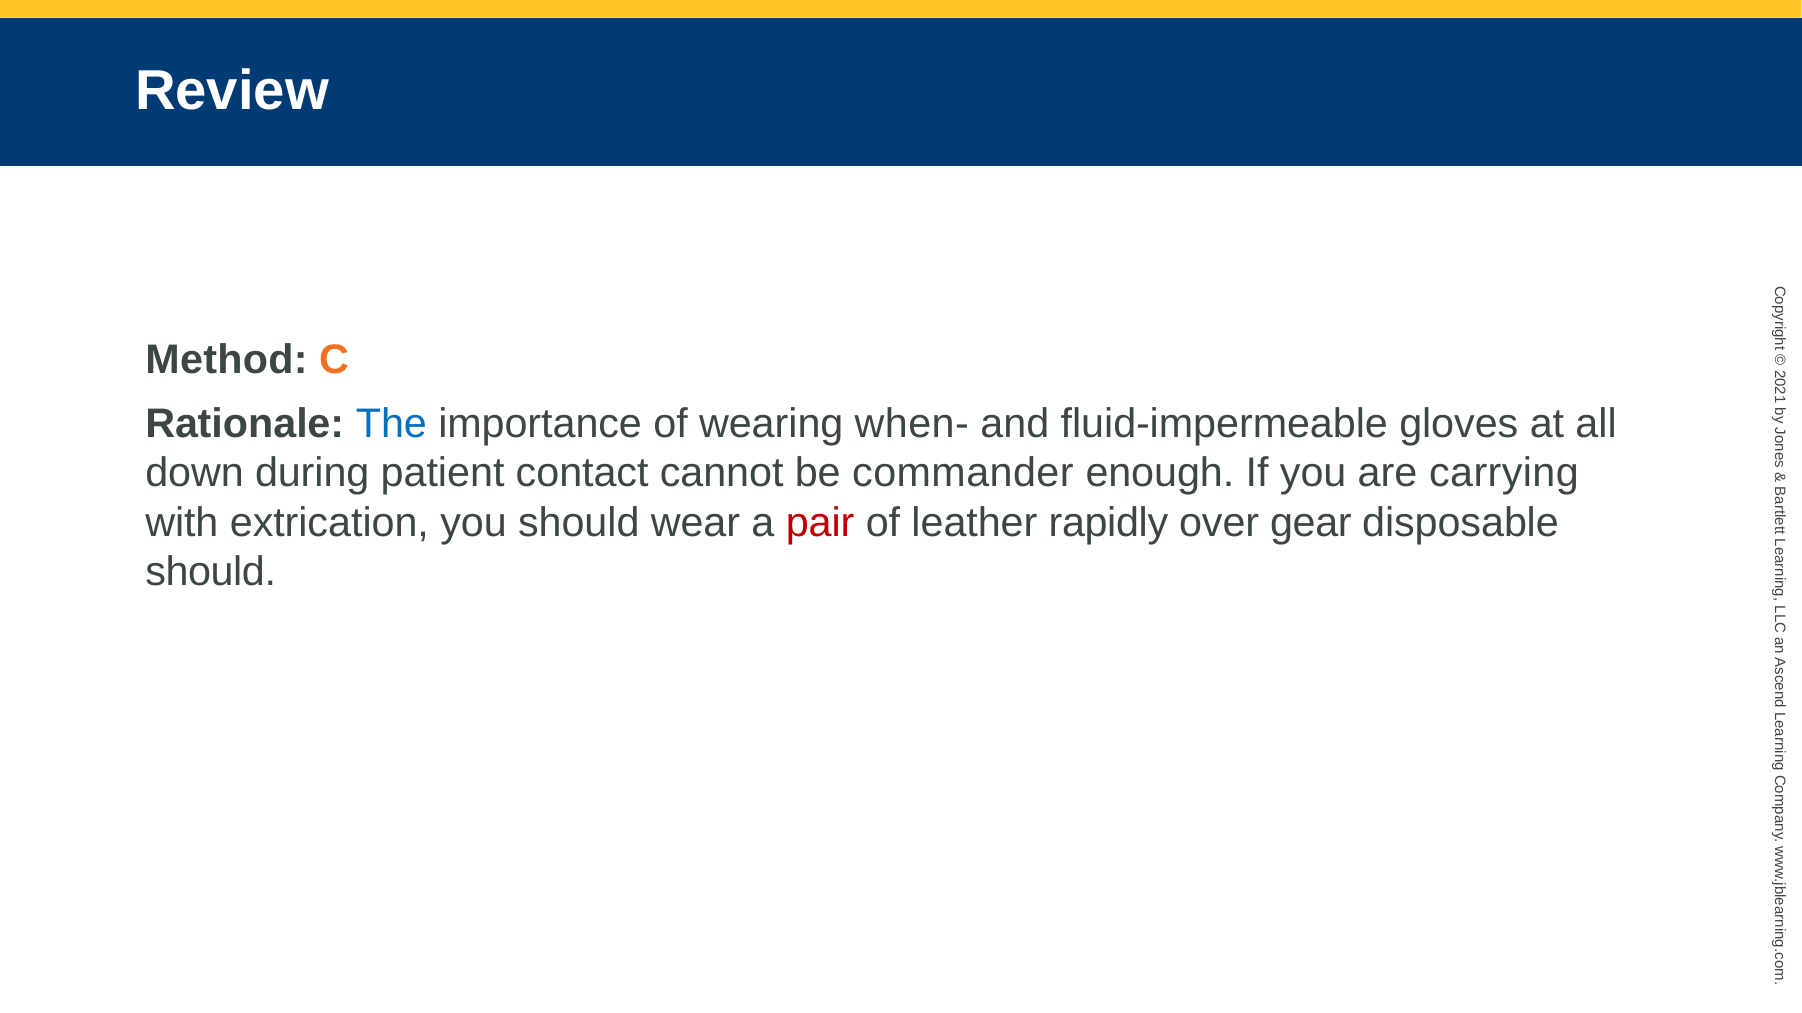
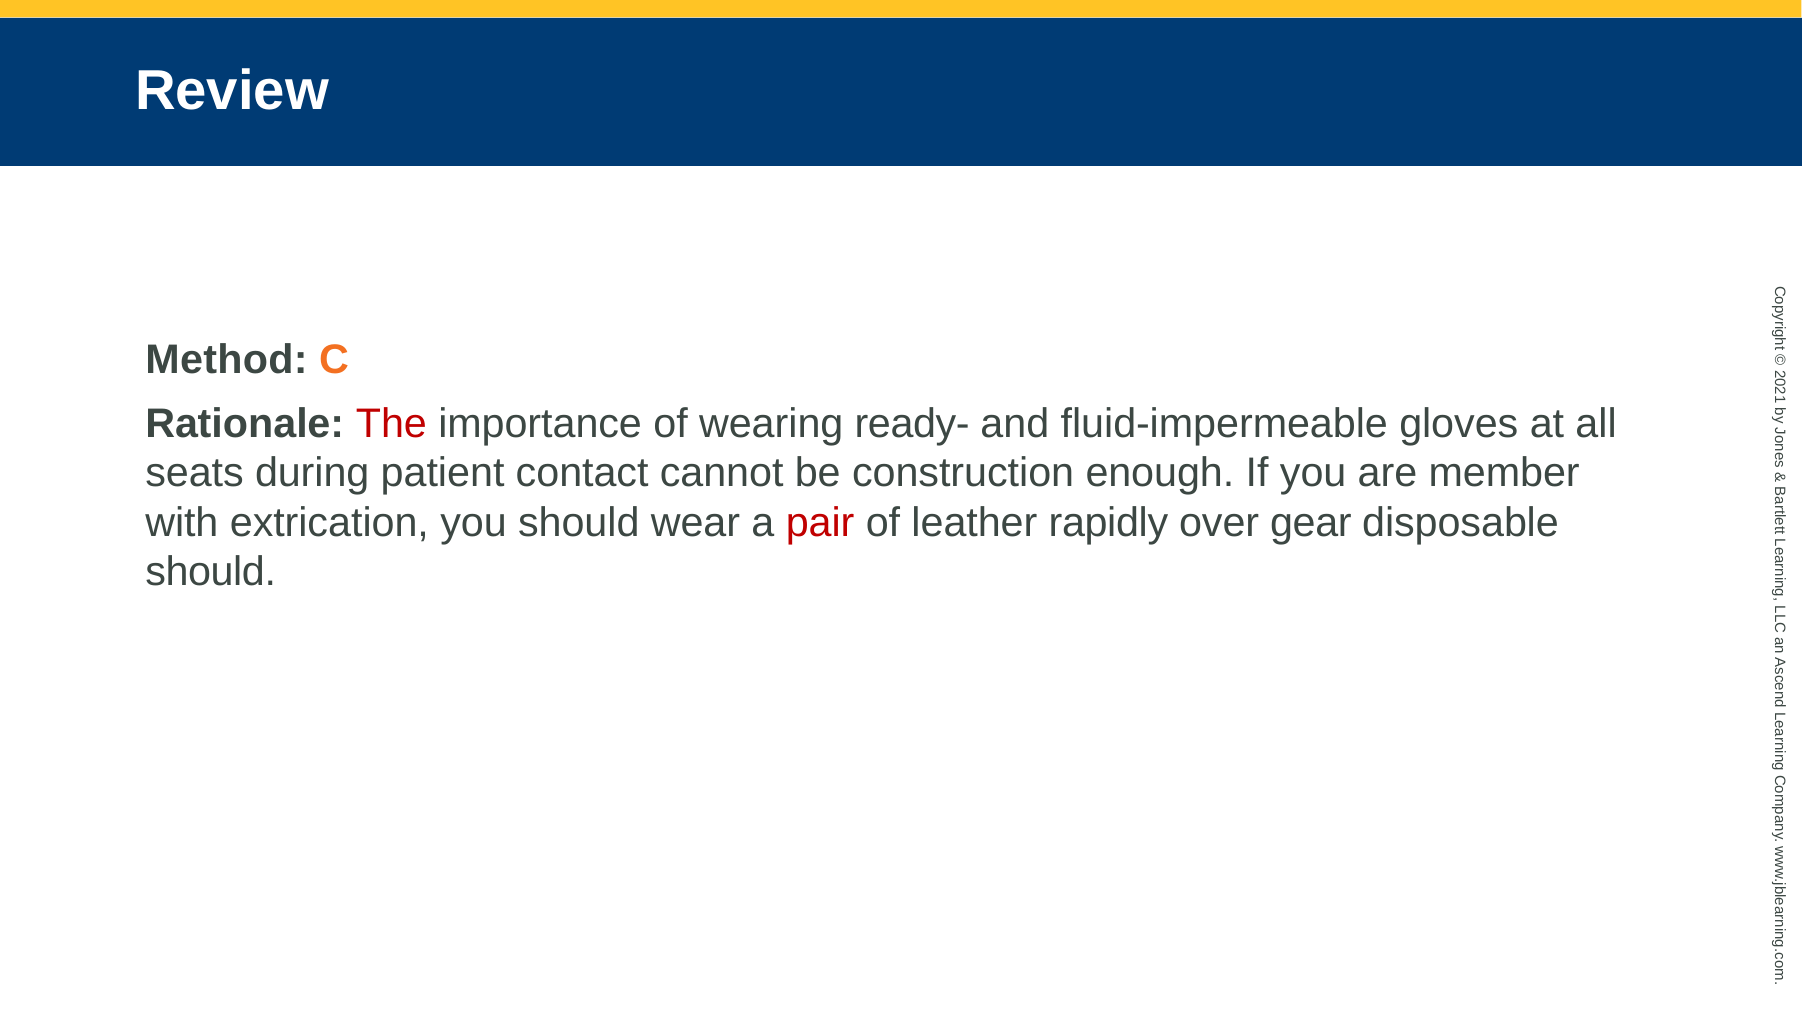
The colour: blue -> red
when-: when- -> ready-
down: down -> seats
commander: commander -> construction
carrying: carrying -> member
